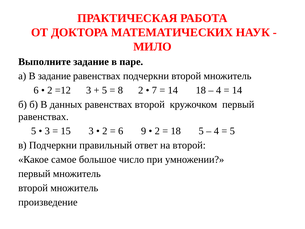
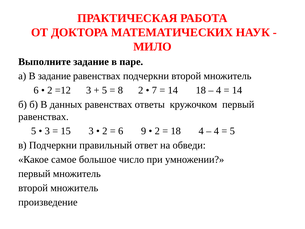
равенствах второй: второй -> ответы
18 5: 5 -> 4
на второй: второй -> обведи
